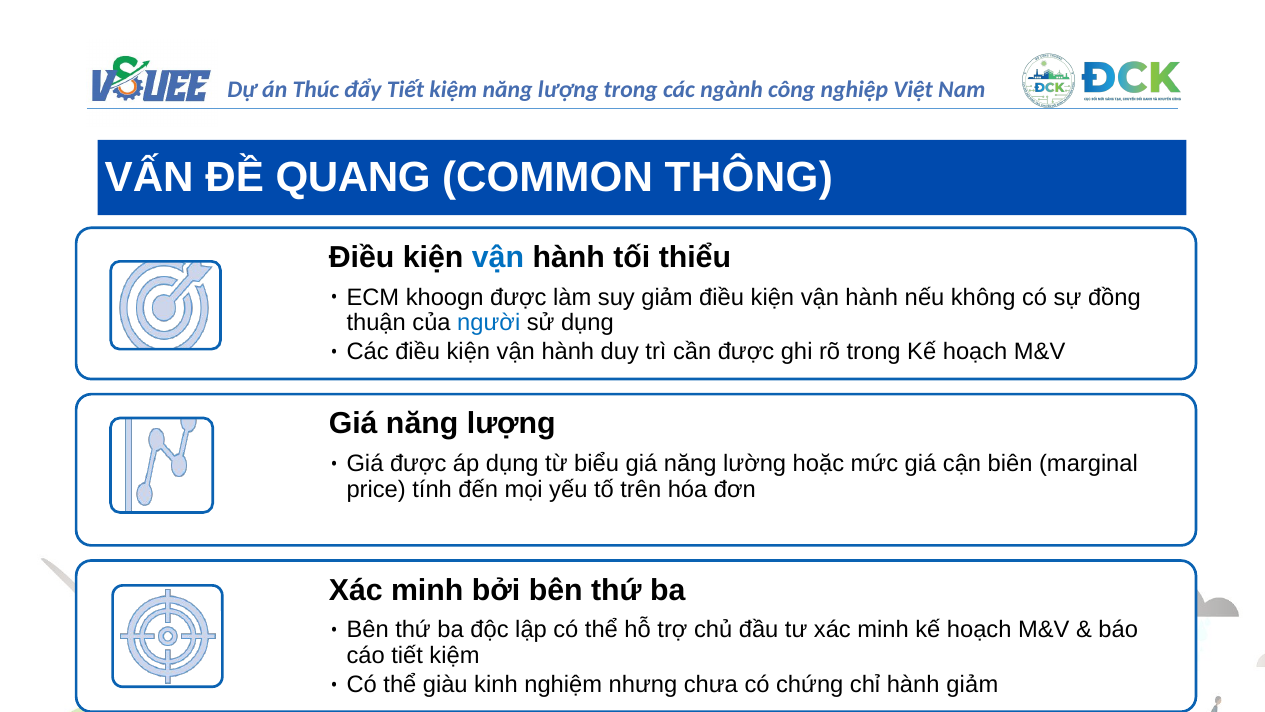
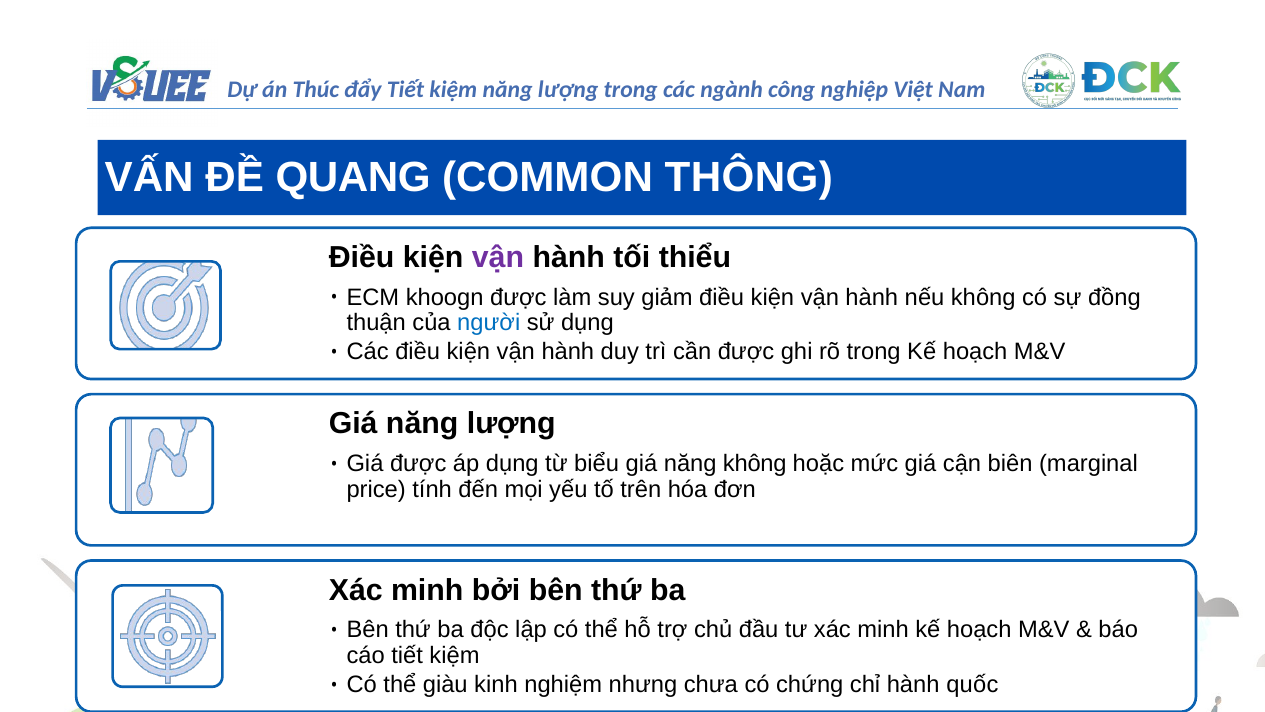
vận at (498, 257) colour: blue -> purple
năng lường: lường -> không
hành giảm: giảm -> quốc
